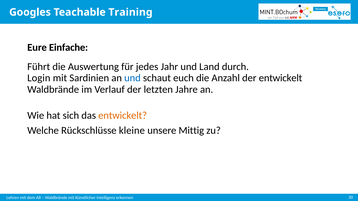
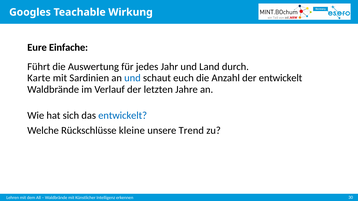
Training: Training -> Wirkung
Login: Login -> Karte
entwickelt at (123, 116) colour: orange -> blue
Mittig: Mittig -> Trend
